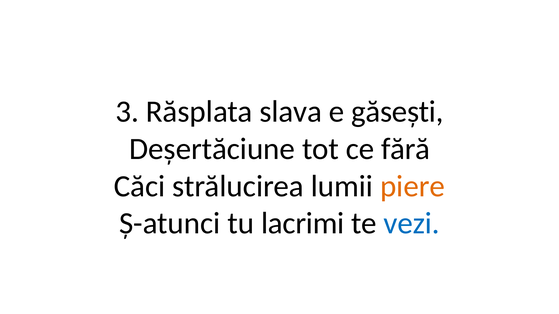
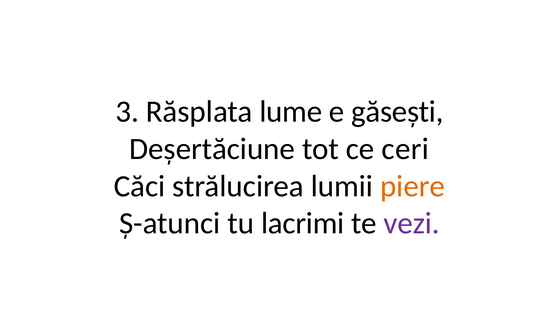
slava: slava -> lume
fără: fără -> ceri
vezi colour: blue -> purple
